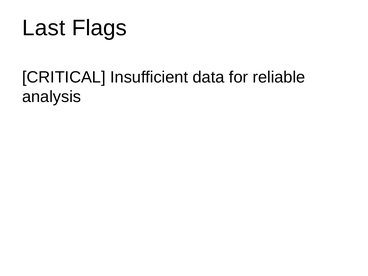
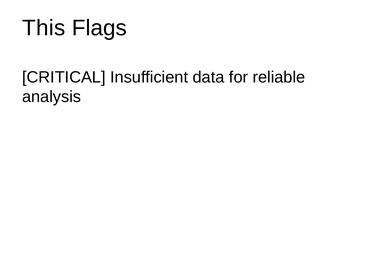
Last: Last -> This
